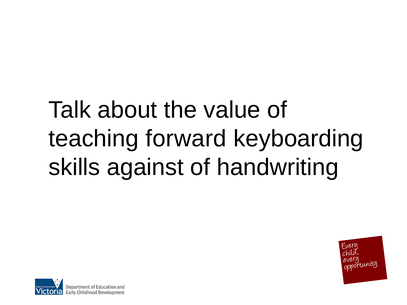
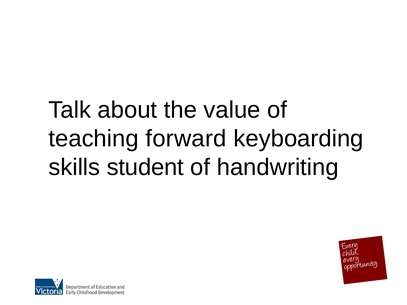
against: against -> student
